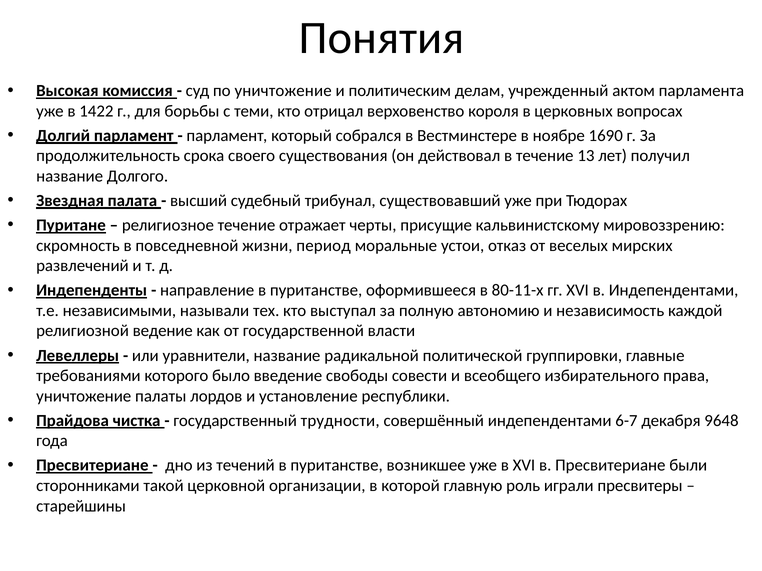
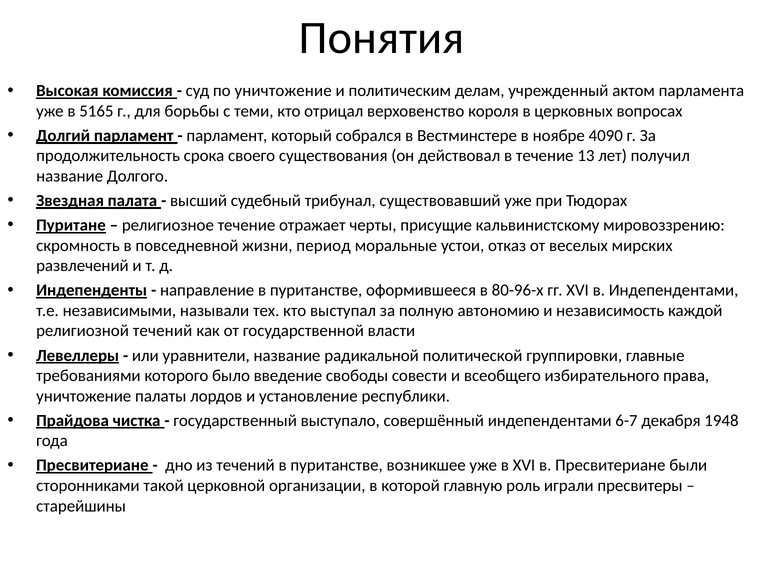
1422: 1422 -> 5165
1690: 1690 -> 4090
80-11-х: 80-11-х -> 80-96-х
религиозной ведение: ведение -> течений
трудности: трудности -> выступало
9648: 9648 -> 1948
